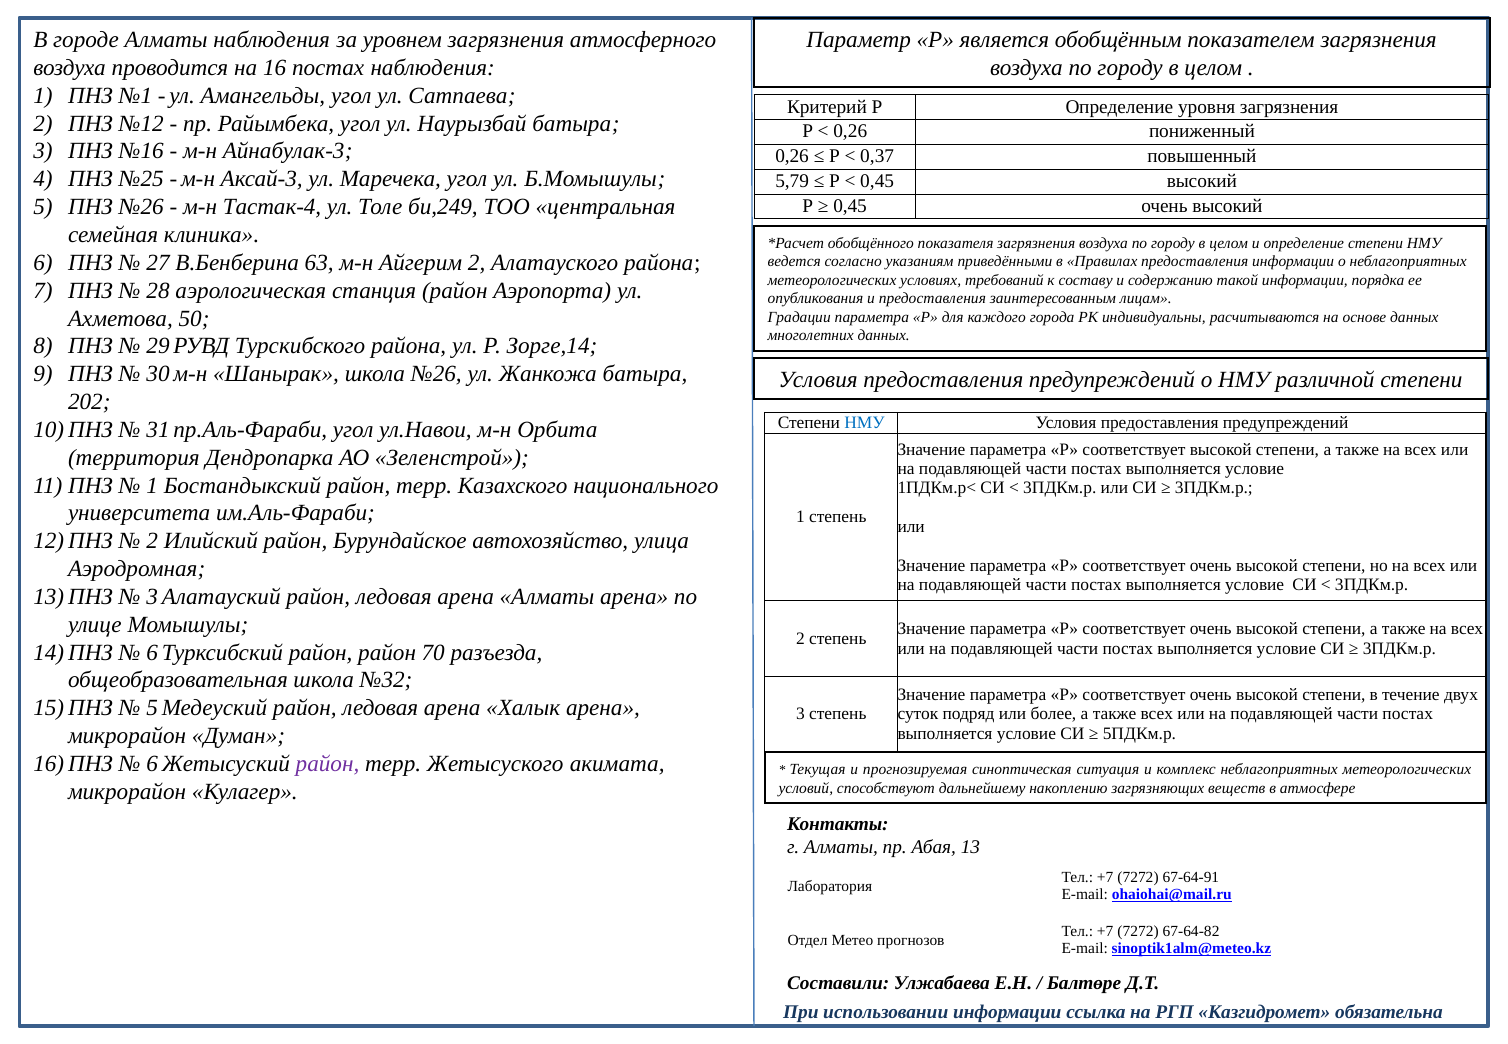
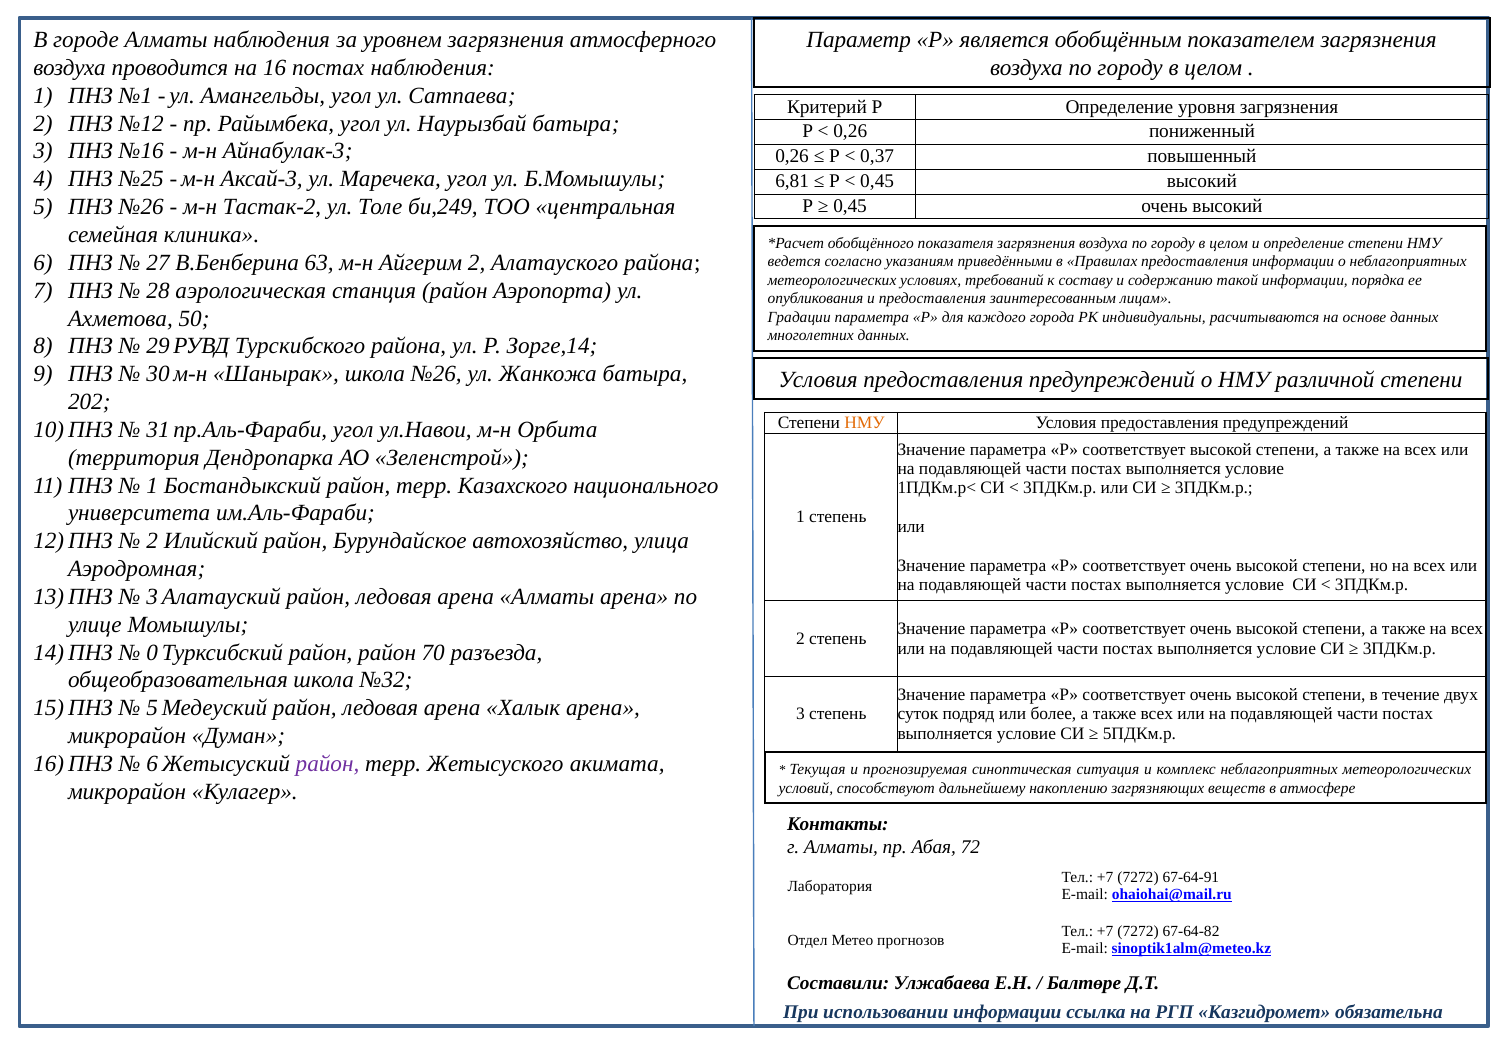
5,79: 5,79 -> 6,81
Тастак-4: Тастак-4 -> Тастак-2
НМУ at (865, 423) colour: blue -> orange
6 at (152, 652): 6 -> 0
13: 13 -> 72
